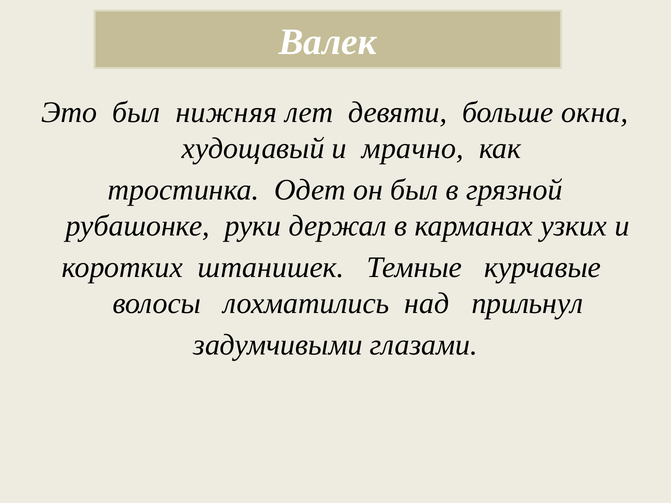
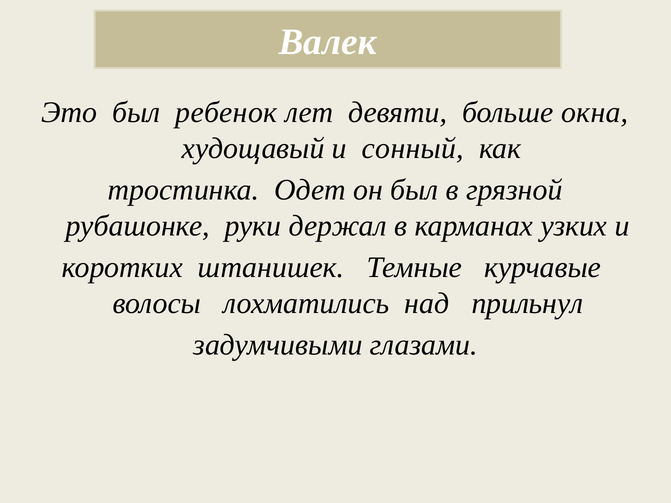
нижняя: нижняя -> ребенок
мрачно: мрачно -> сонный
